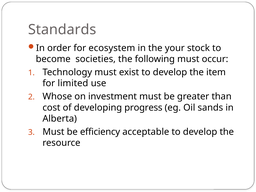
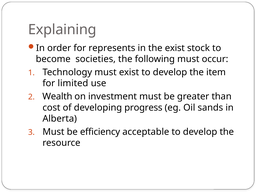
Standards: Standards -> Explaining
ecosystem: ecosystem -> represents
the your: your -> exist
Whose: Whose -> Wealth
